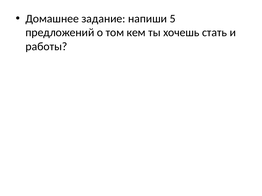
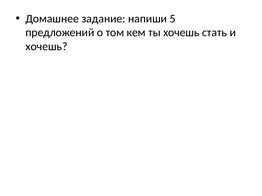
работы at (46, 47): работы -> хочешь
